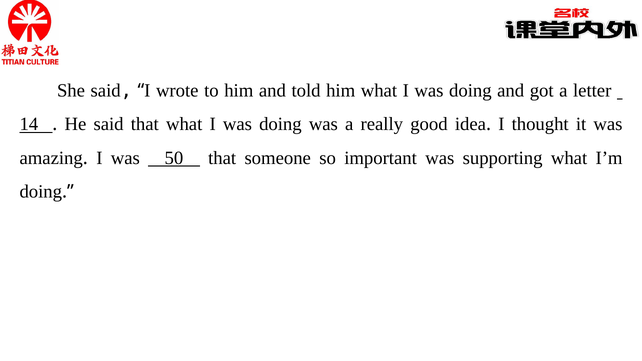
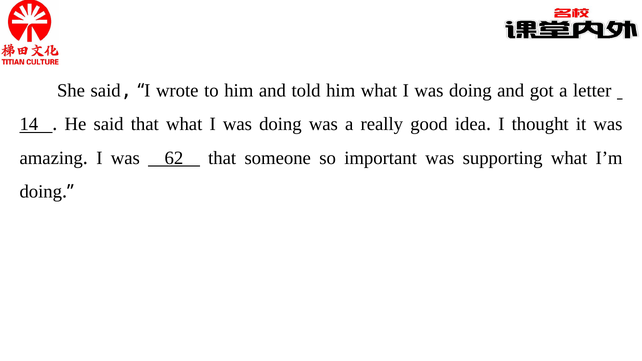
50: 50 -> 62
